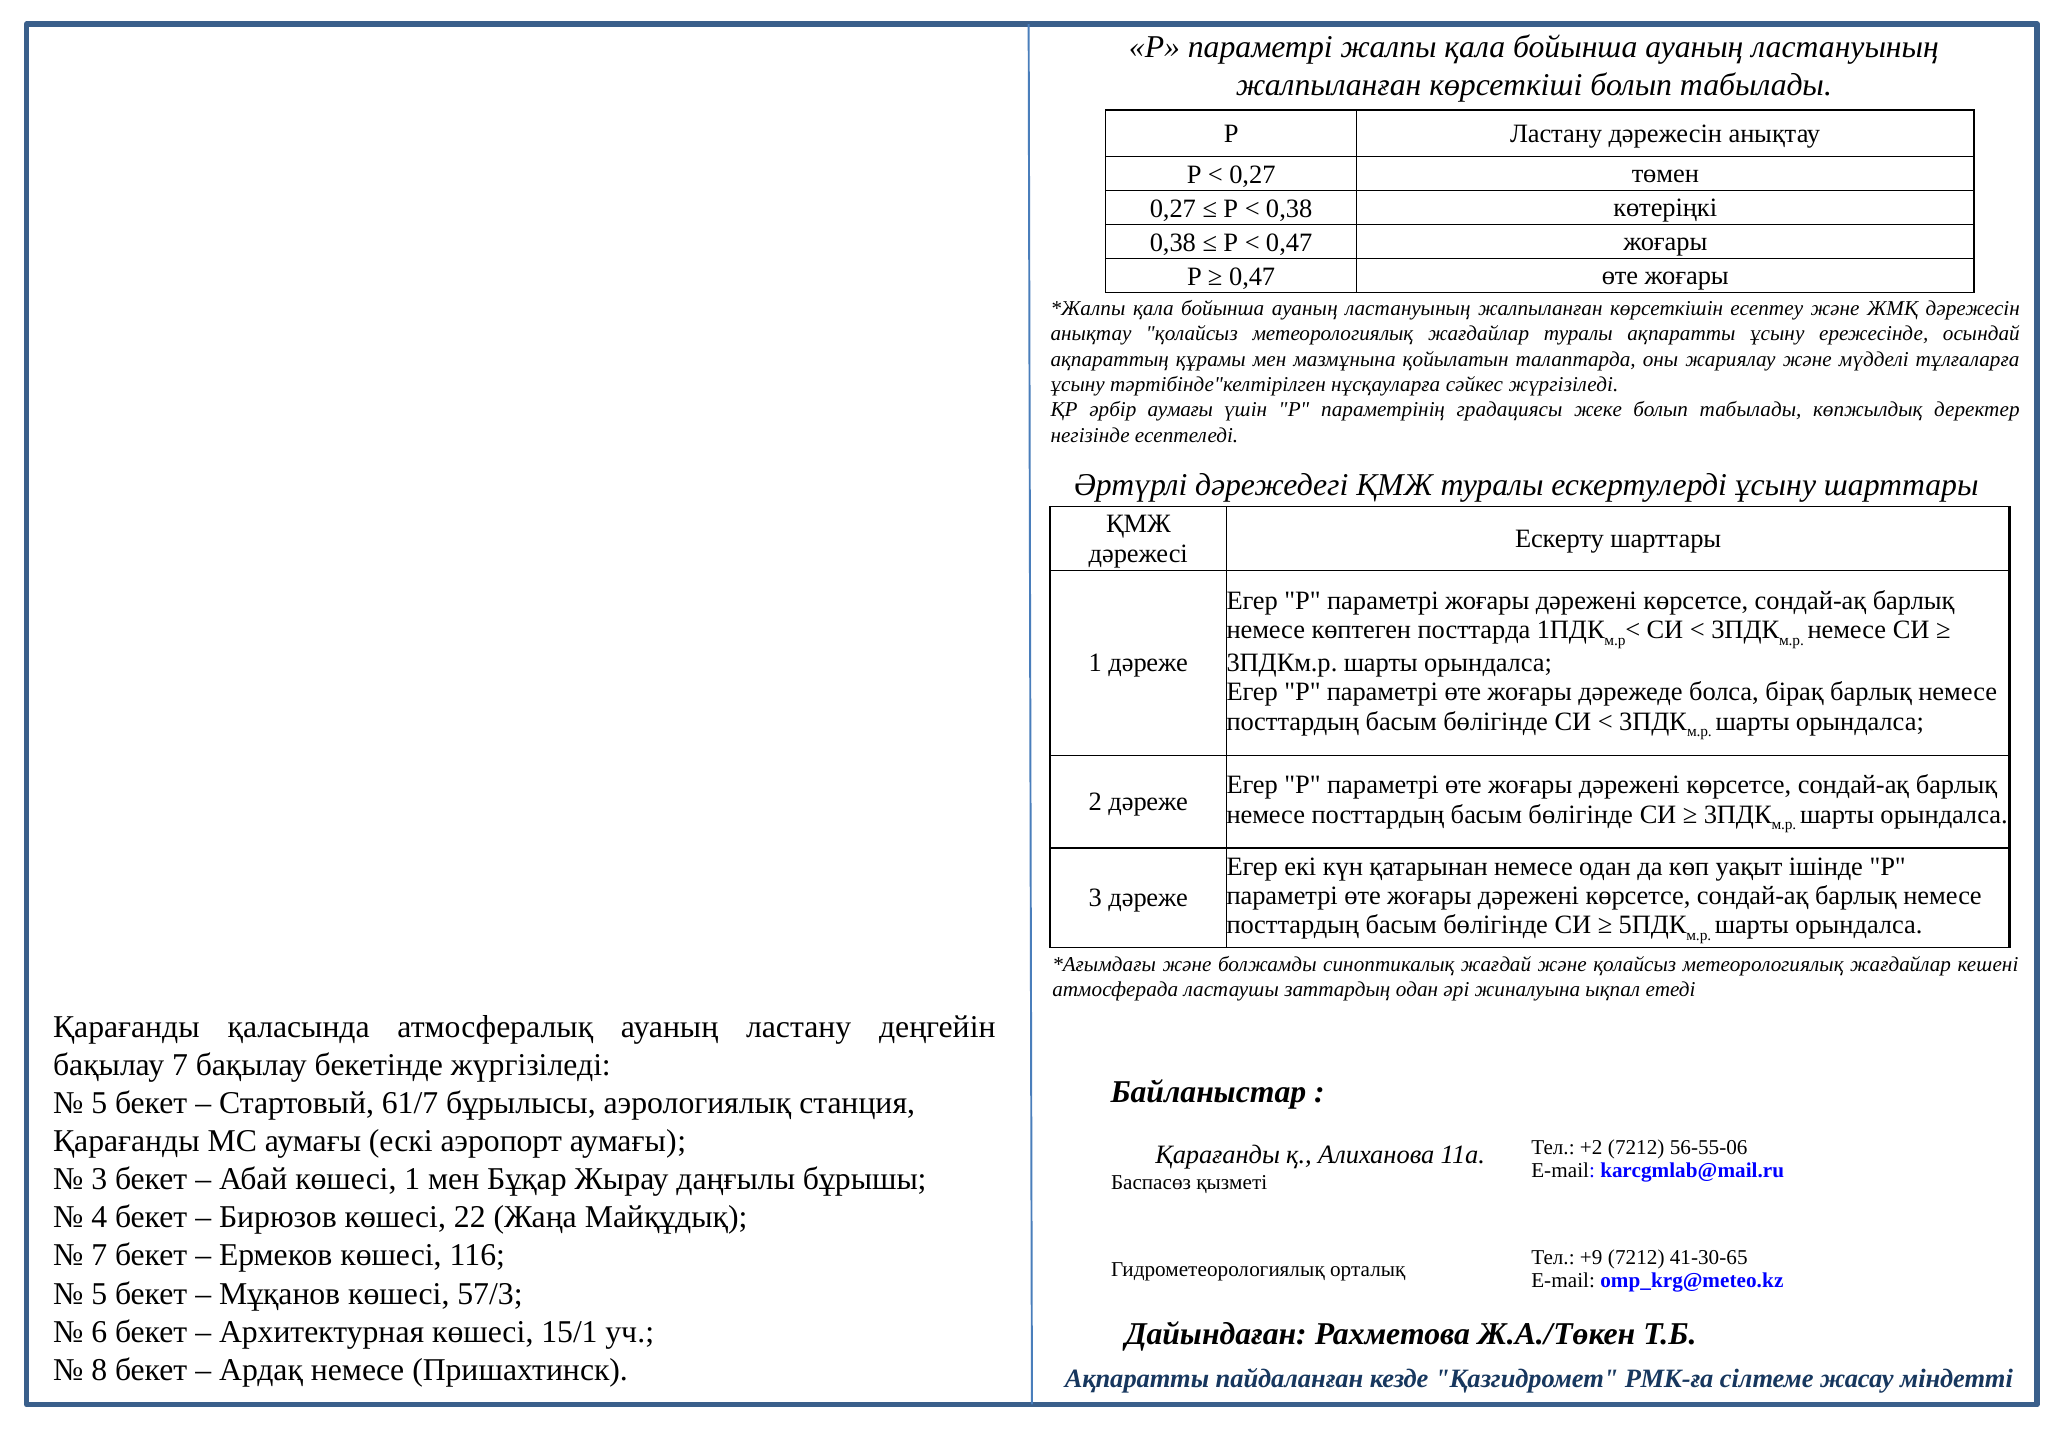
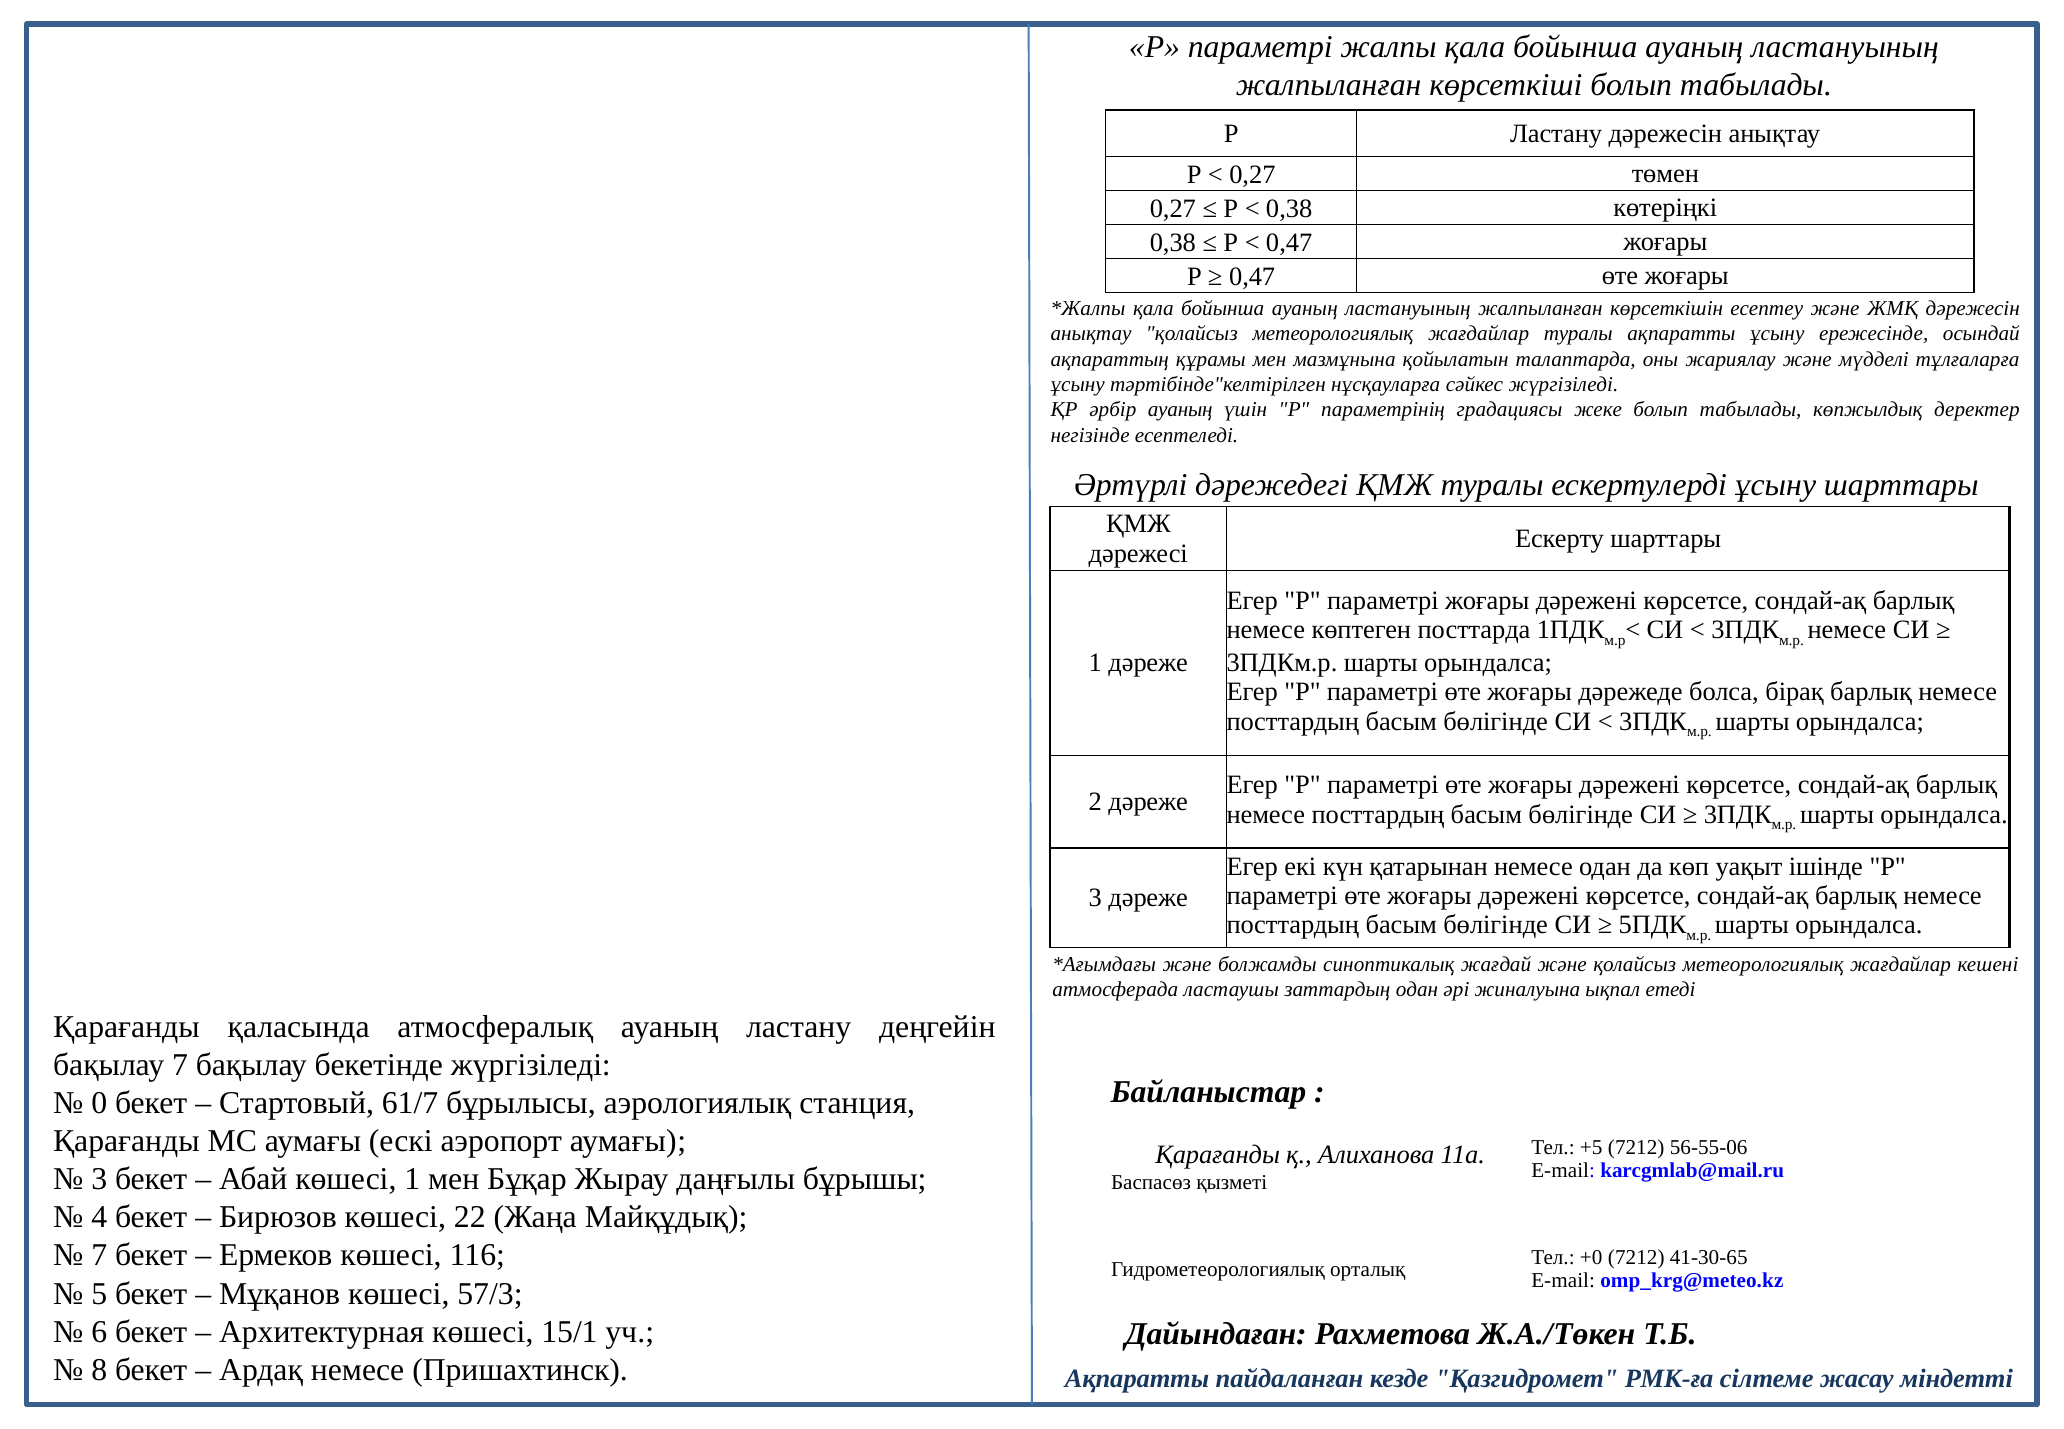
әрбір аумағы: аумағы -> ауаның
5 at (99, 1103): 5 -> 0
+2: +2 -> +5
+9: +9 -> +0
